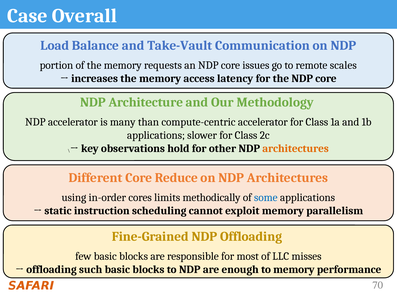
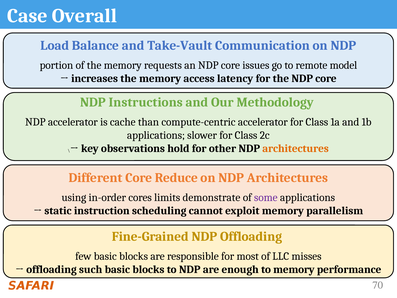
scales: scales -> model
Architecture: Architecture -> Instructions
many: many -> cache
methodically: methodically -> demonstrate
some colour: blue -> purple
